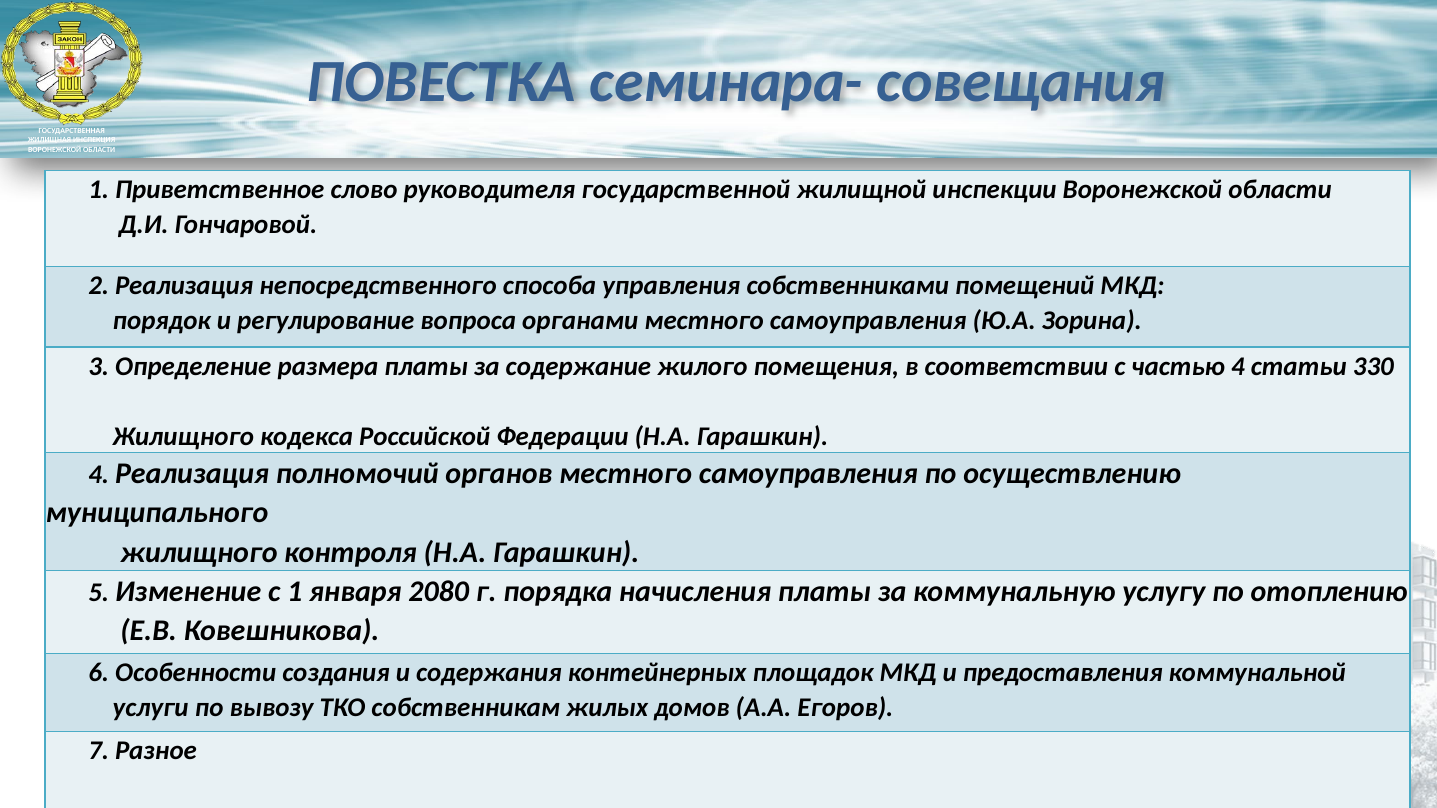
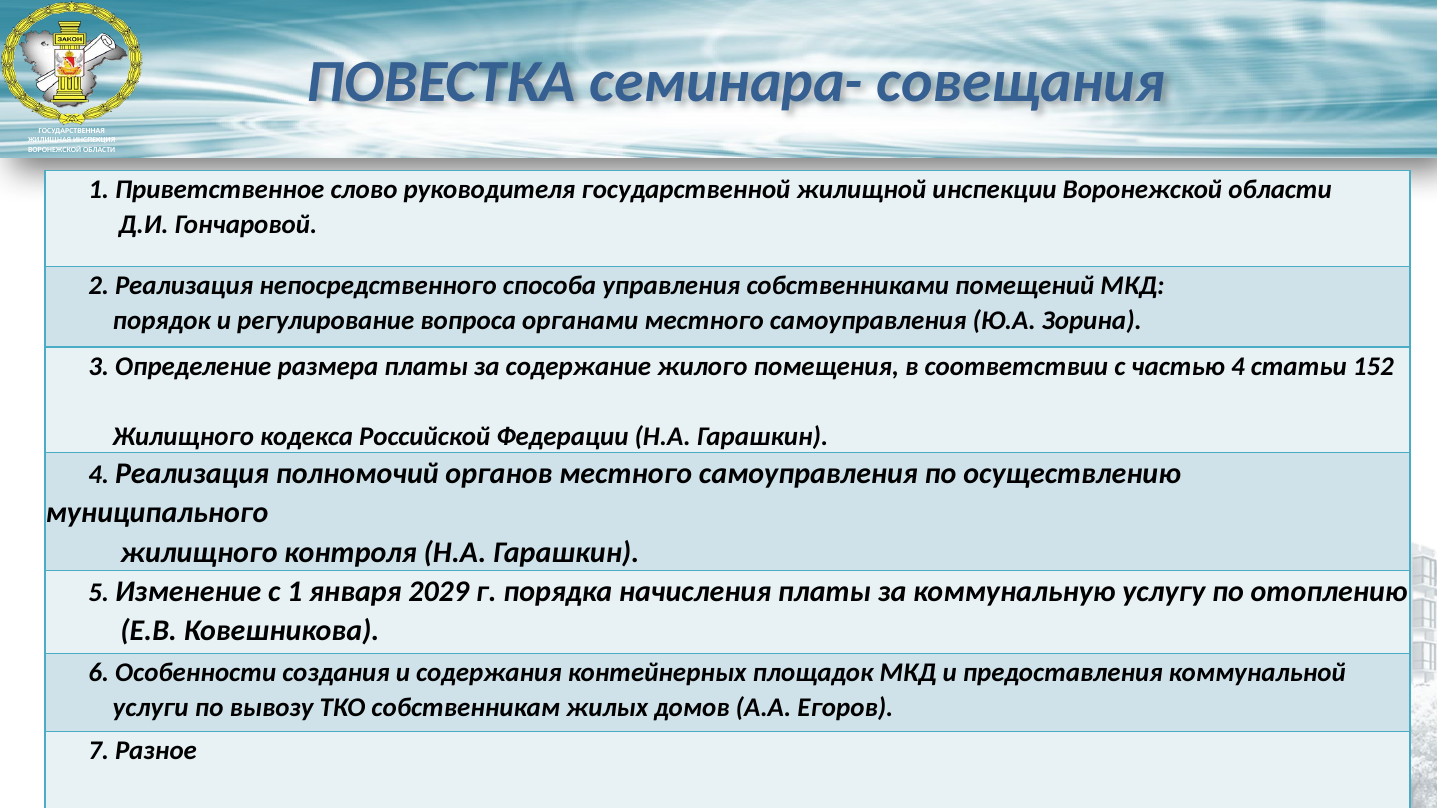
330: 330 -> 152
2080: 2080 -> 2029
